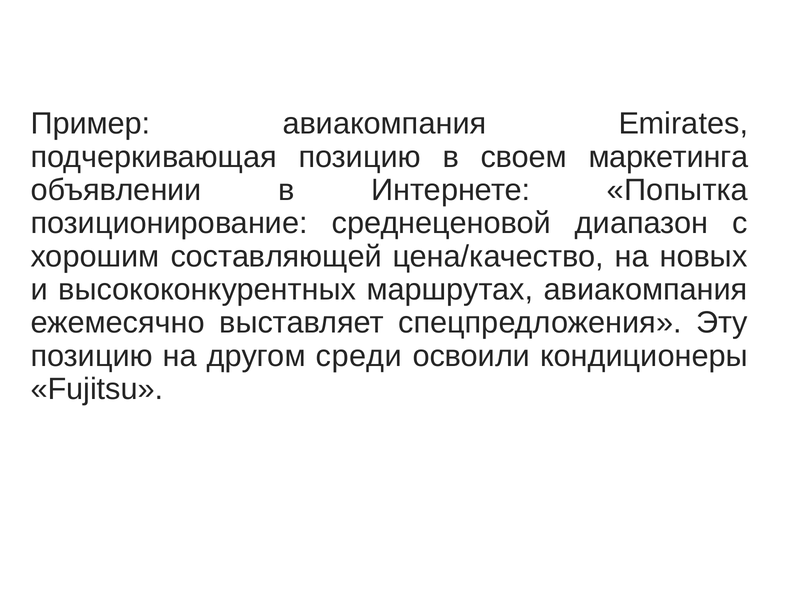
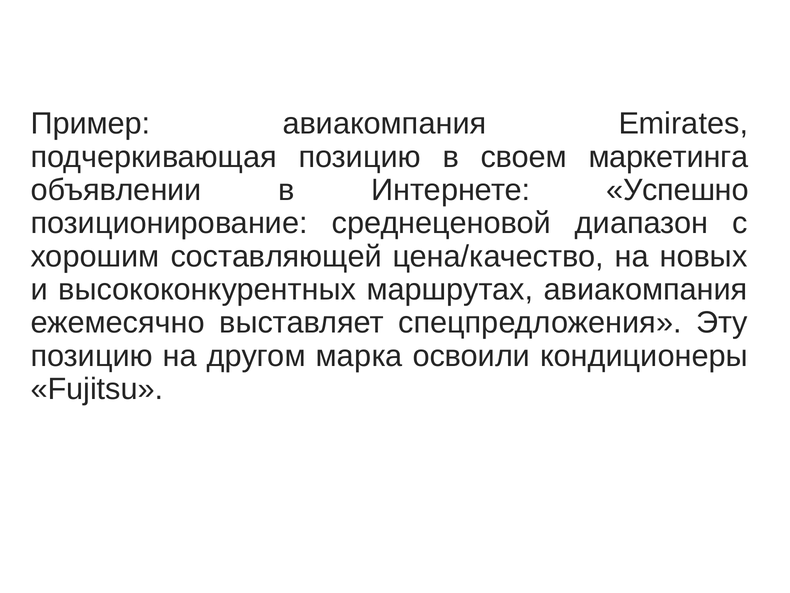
Попытка: Попытка -> Успешно
среди: среди -> марка
